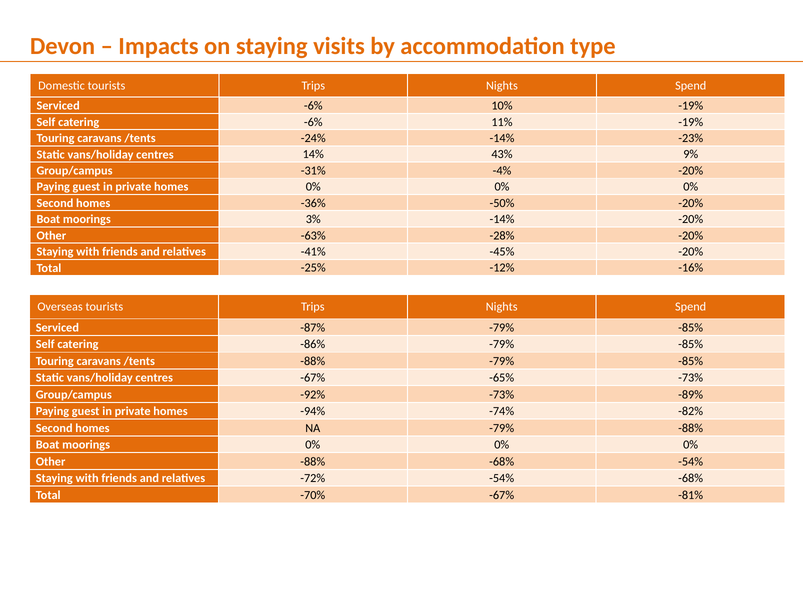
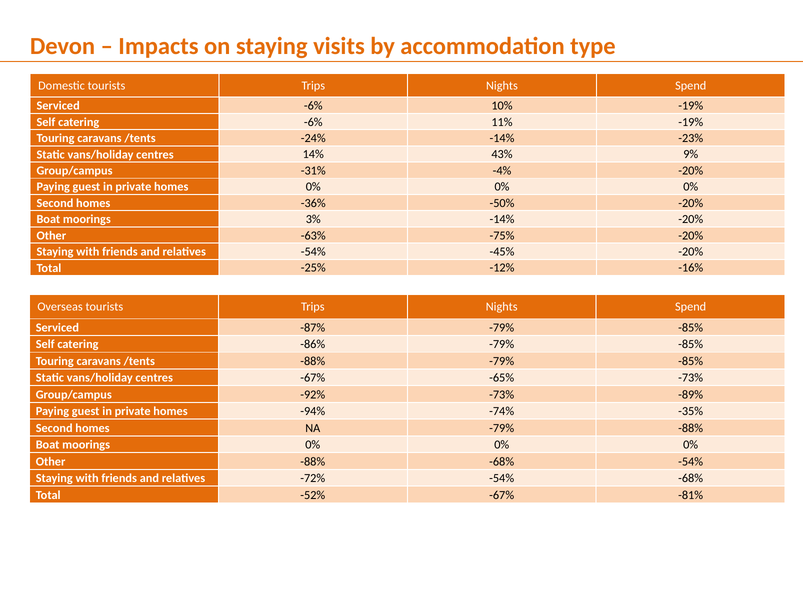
-28%: -28% -> -75%
relatives -41%: -41% -> -54%
-82%: -82% -> -35%
-70%: -70% -> -52%
